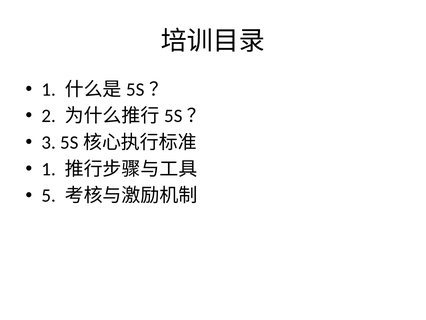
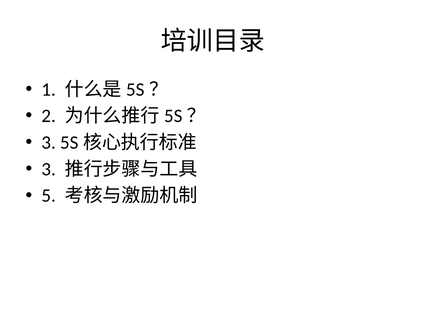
1 at (49, 169): 1 -> 3
